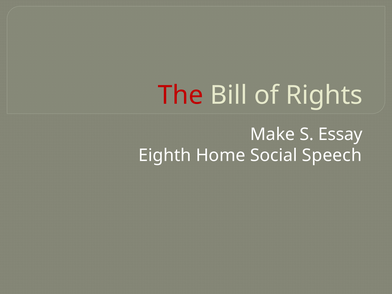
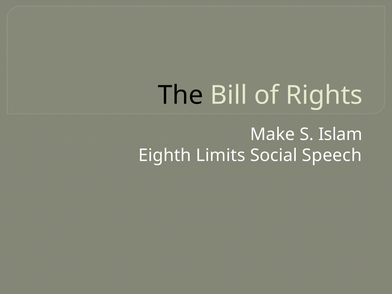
The colour: red -> black
Essay: Essay -> Islam
Home: Home -> Limits
